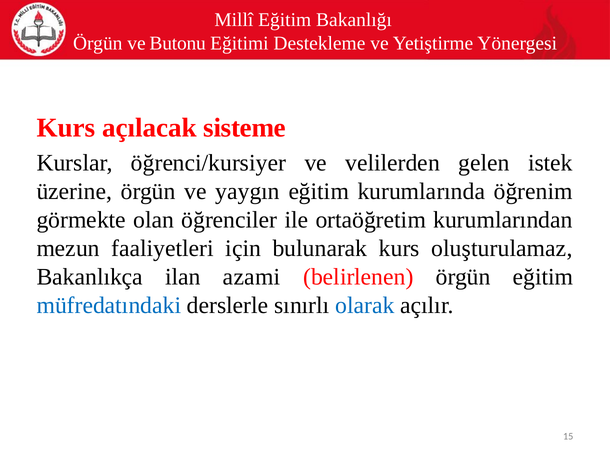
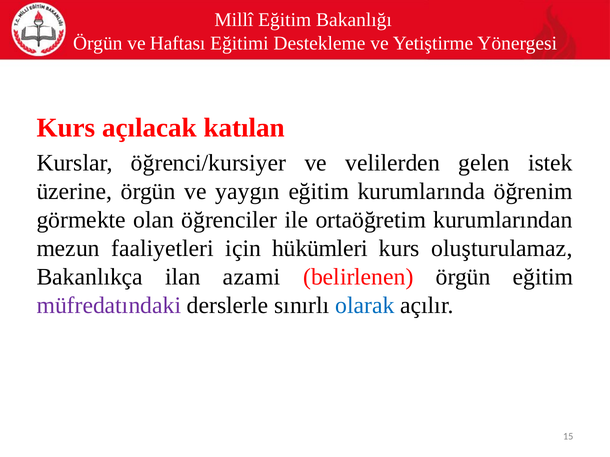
Butonu: Butonu -> Haftası
sisteme: sisteme -> katılan
bulunarak: bulunarak -> hükümleri
müfredatındaki colour: blue -> purple
